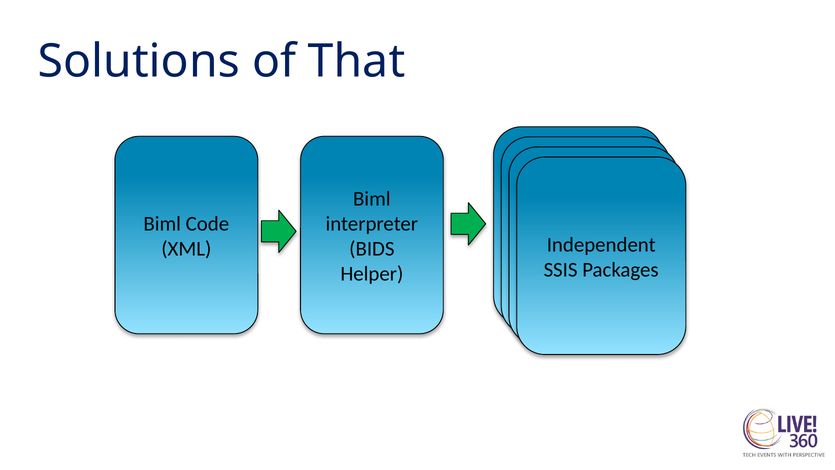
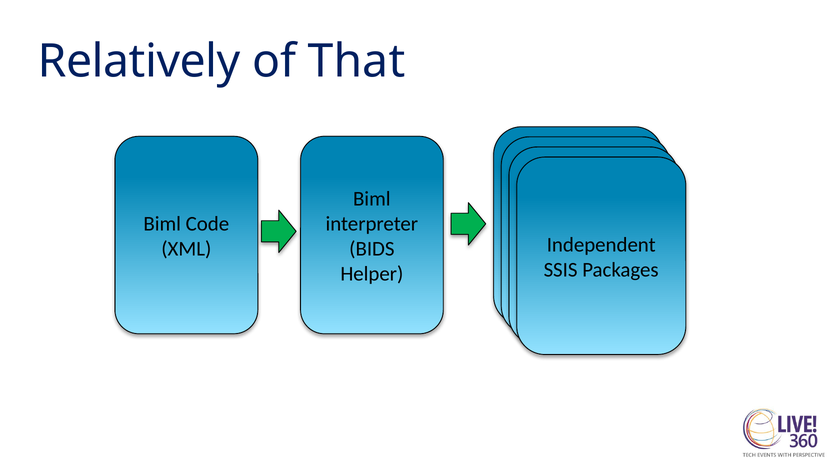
Solutions: Solutions -> Relatively
